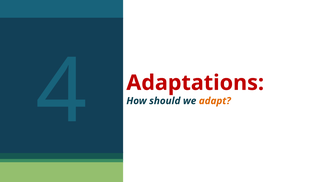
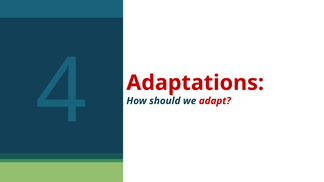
adapt colour: orange -> red
